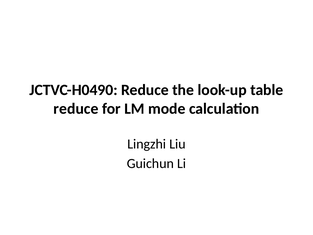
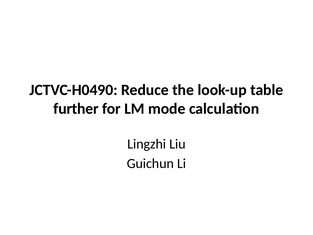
reduce at (76, 109): reduce -> further
